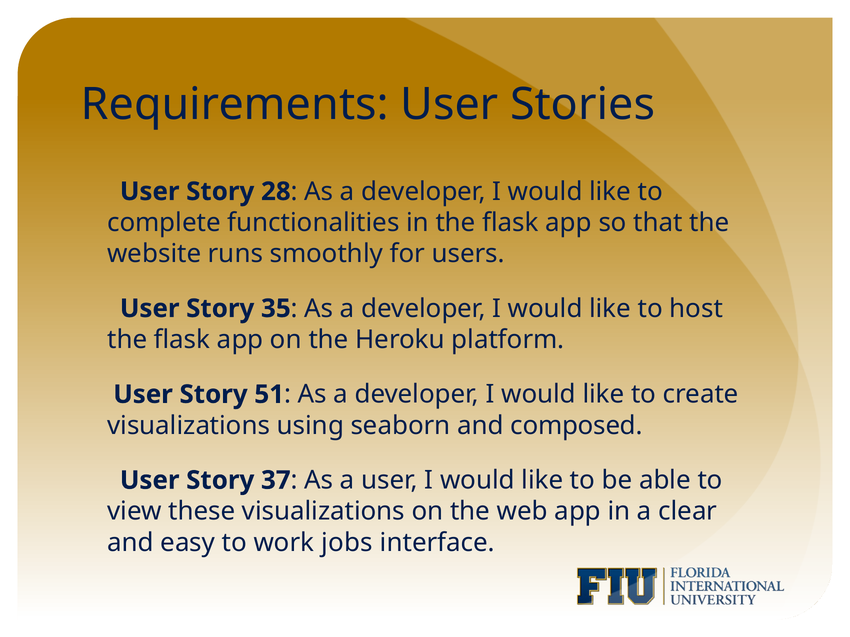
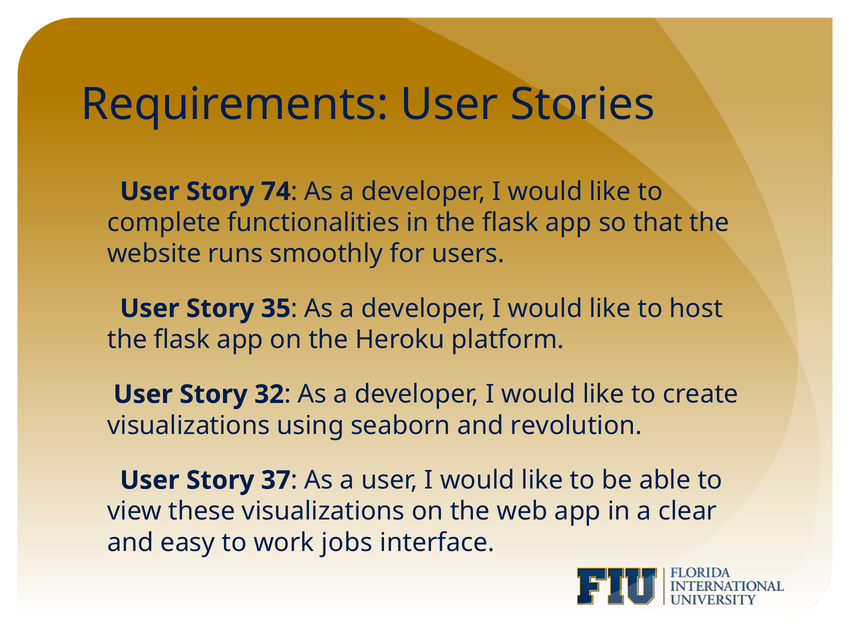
28: 28 -> 74
51: 51 -> 32
composed: composed -> revolution
